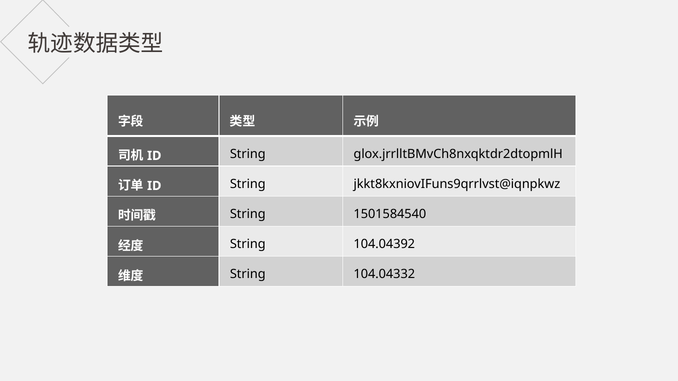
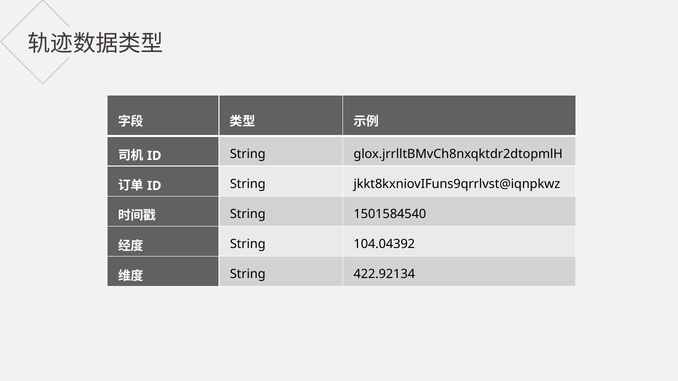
104.04332: 104.04332 -> 422.92134
